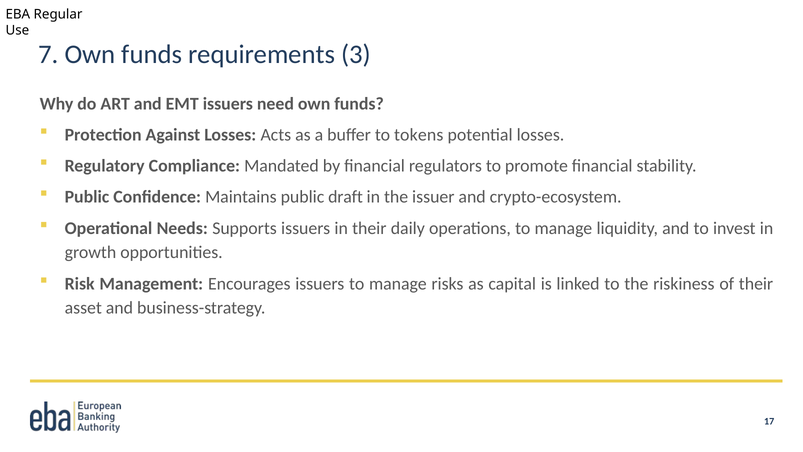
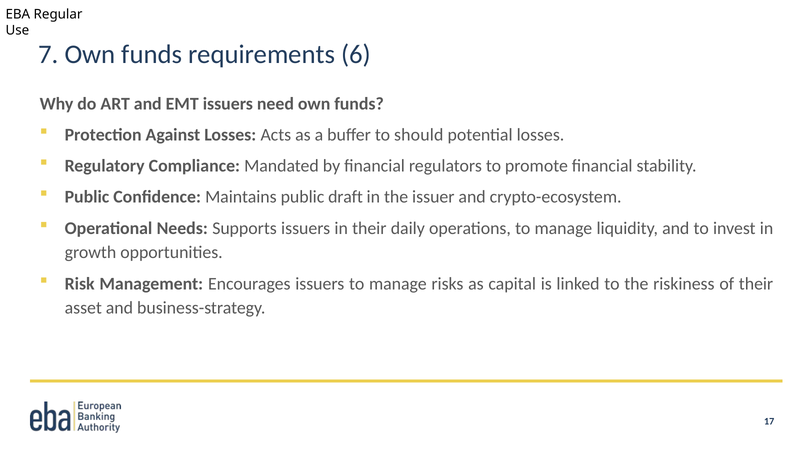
3: 3 -> 6
tokens: tokens -> should
